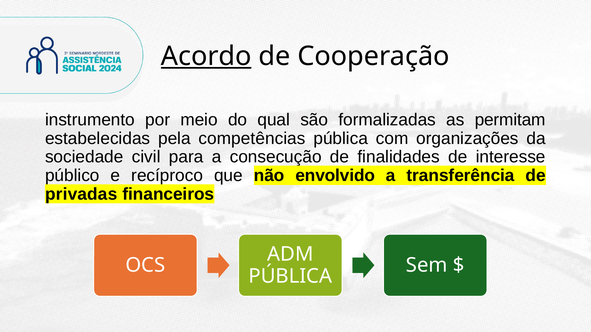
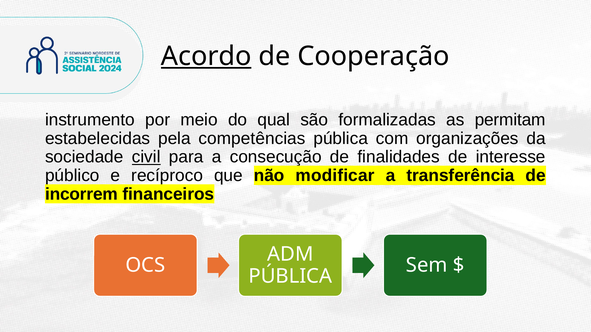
civil underline: none -> present
envolvido: envolvido -> modificar
privadas: privadas -> incorrem
